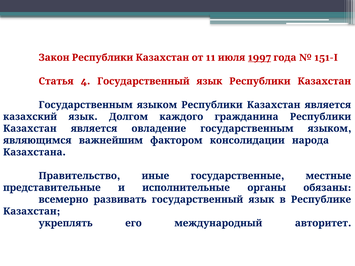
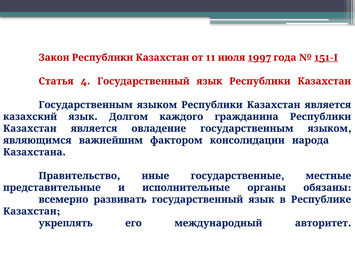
151-I underline: none -> present
